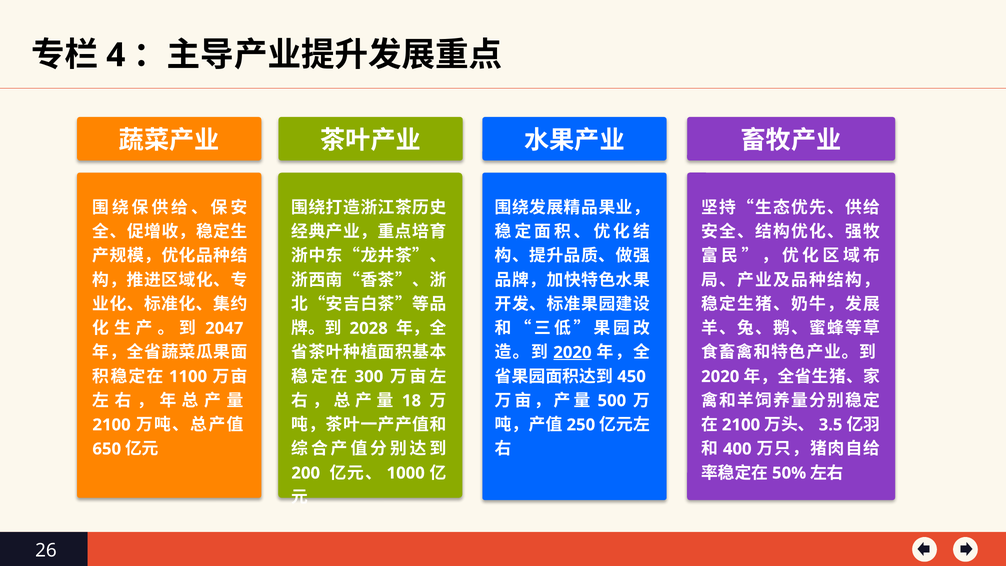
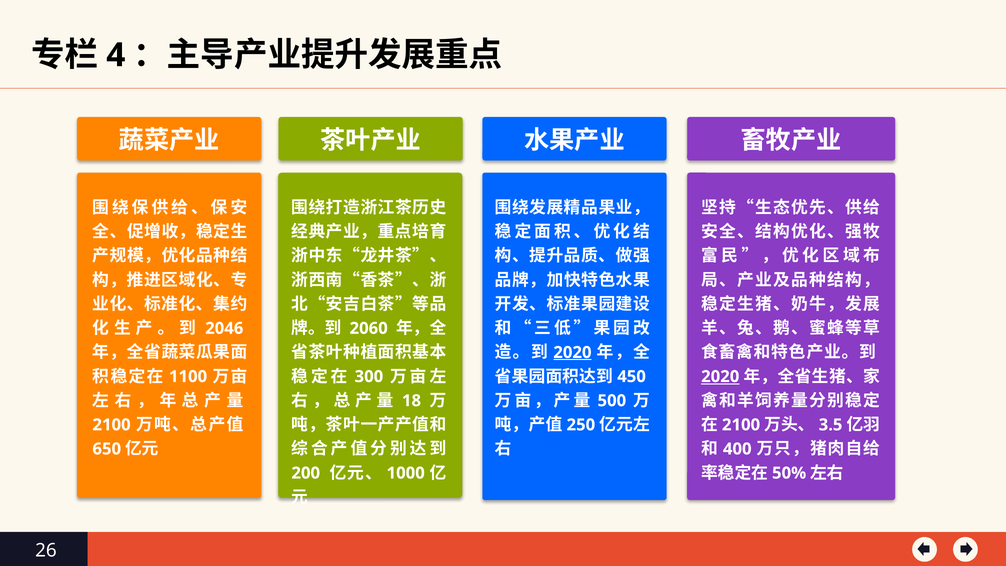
2047: 2047 -> 2046
2028: 2028 -> 2060
2020 at (720, 377) underline: none -> present
